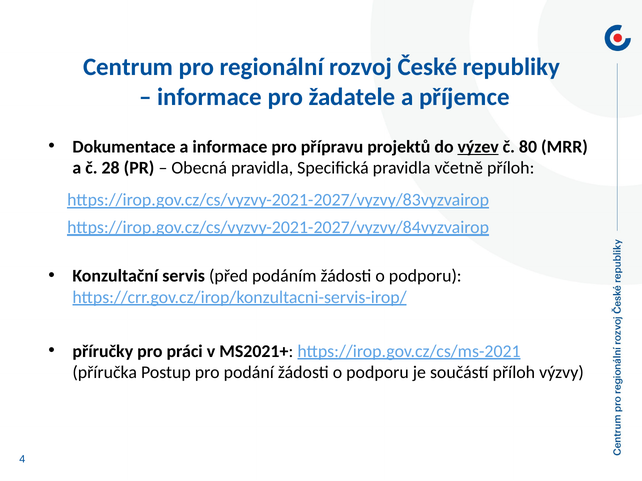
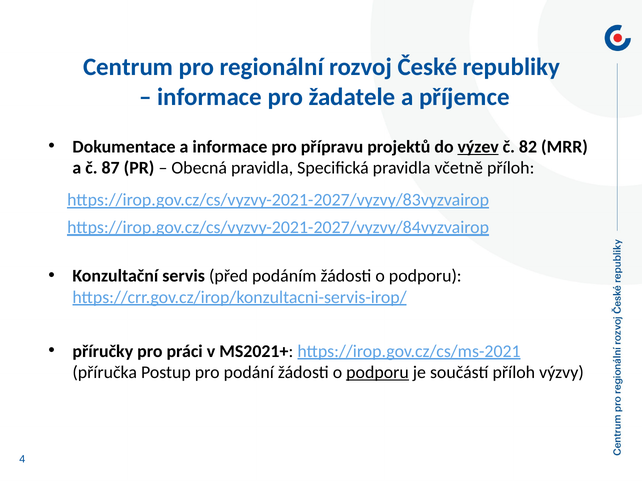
80: 80 -> 82
28: 28 -> 87
podporu at (378, 373) underline: none -> present
